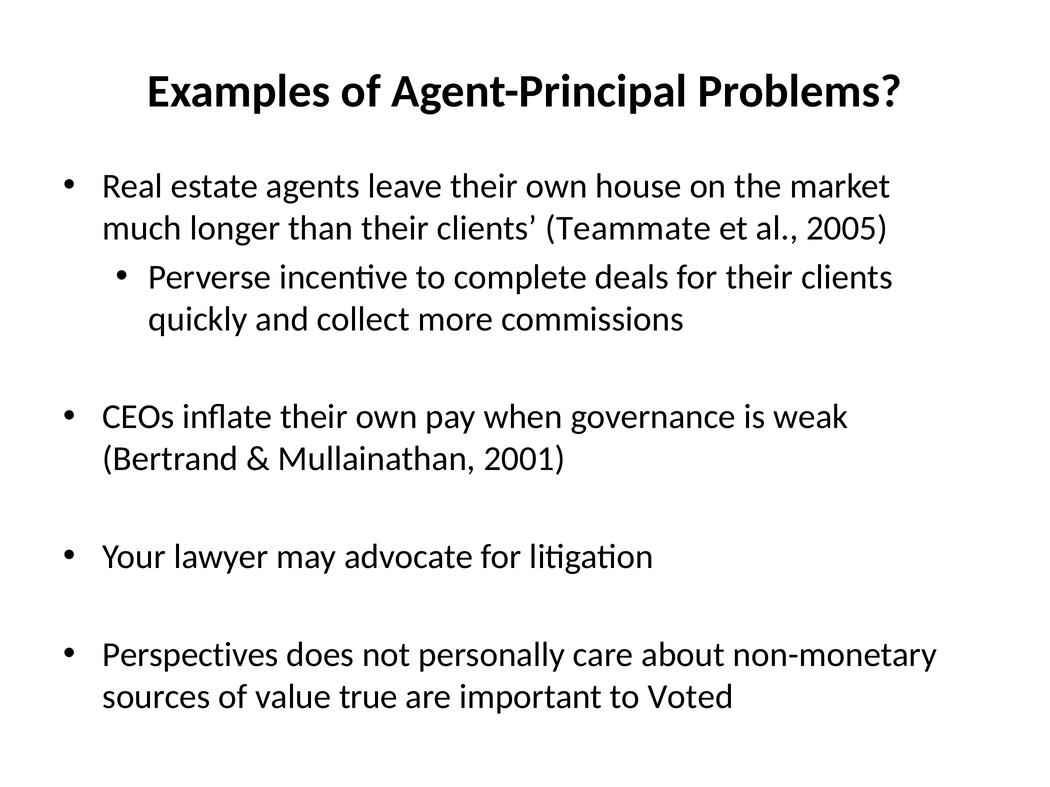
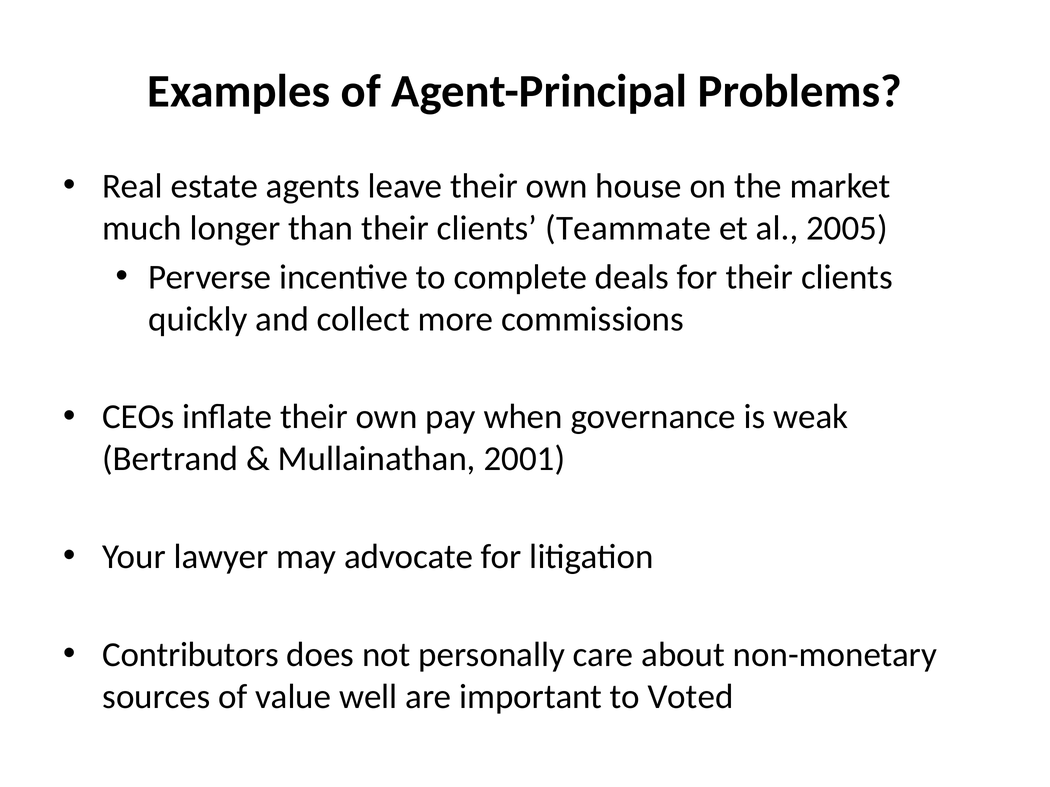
Perspectives: Perspectives -> Contributors
true: true -> well
